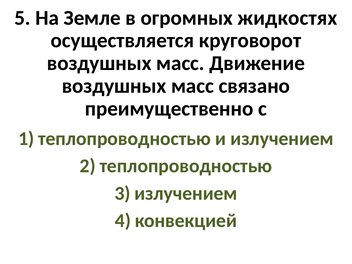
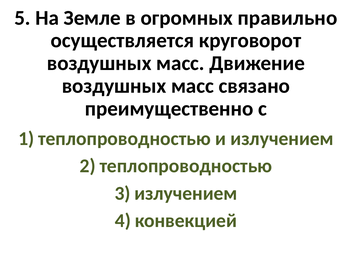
жидкостях: жидкостях -> правильно
